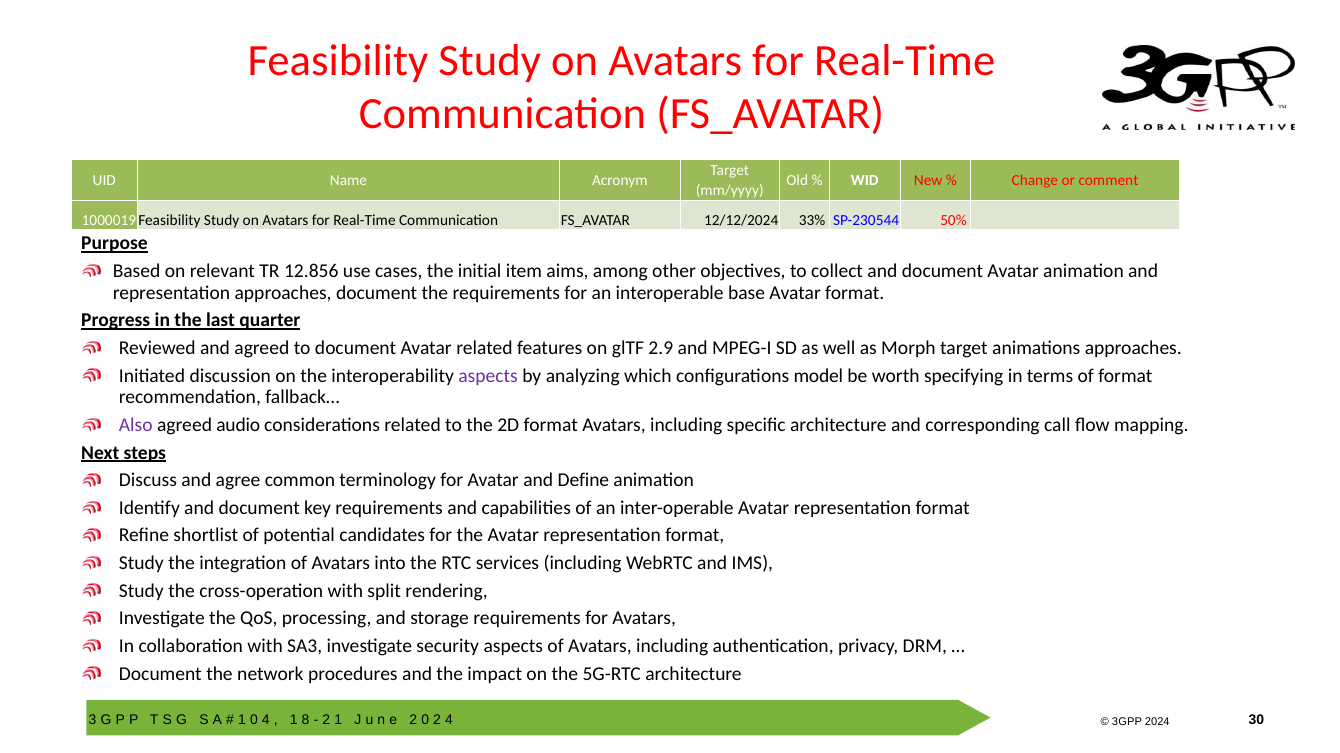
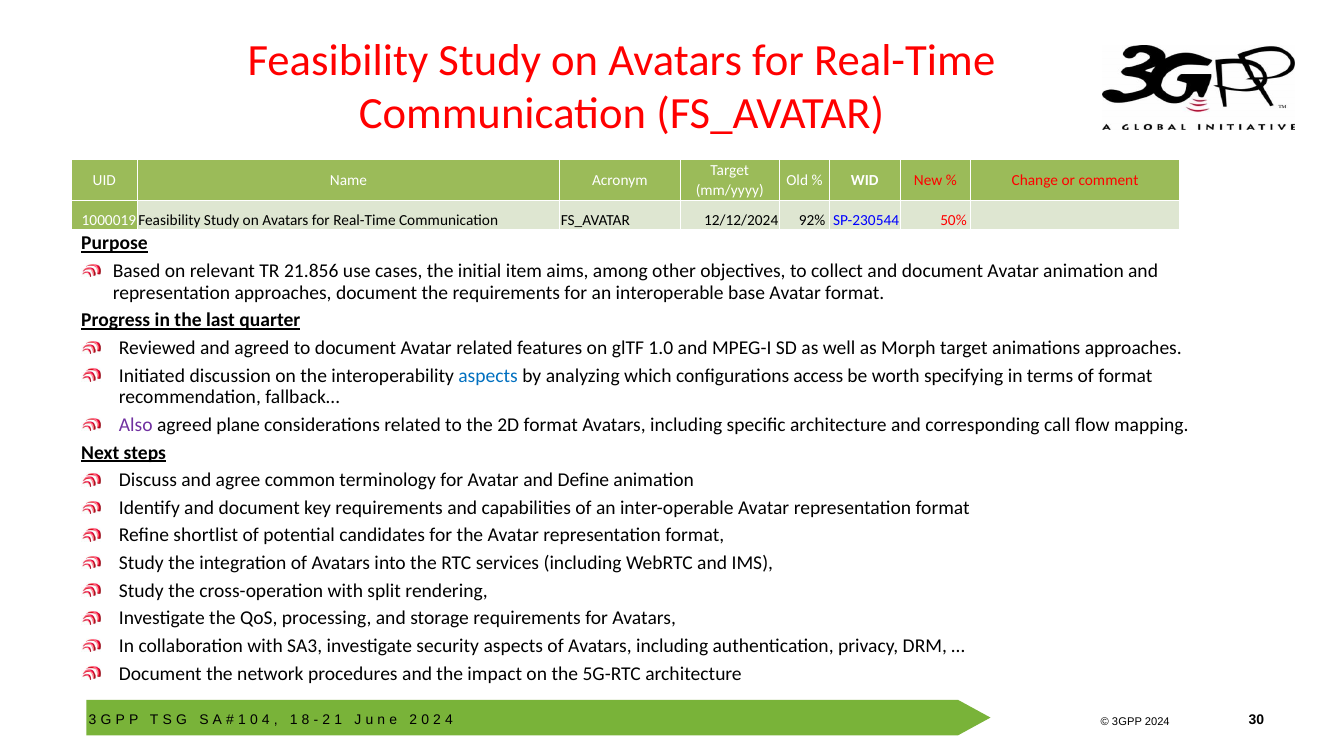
33%: 33% -> 92%
12.856: 12.856 -> 21.856
2.9: 2.9 -> 1.0
aspects at (488, 376) colour: purple -> blue
model: model -> access
audio: audio -> plane
